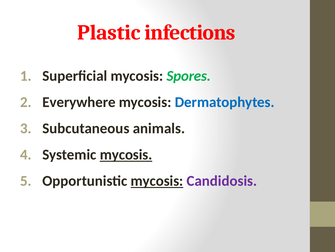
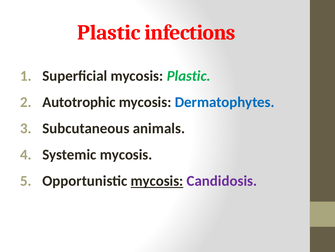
mycosis Spores: Spores -> Plastic
Everywhere: Everywhere -> Autotrophic
mycosis at (126, 154) underline: present -> none
